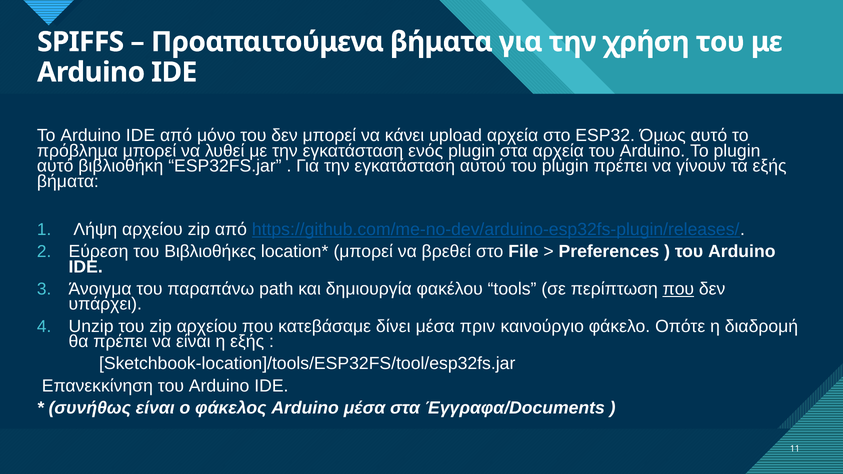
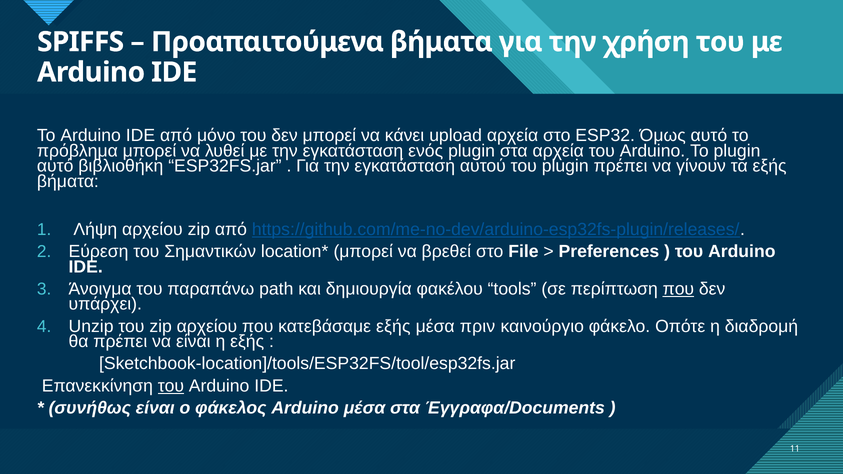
Βιβλιοθήκες: Βιβλιοθήκες -> Σημαντικών
κατεβάσαμε δίνει: δίνει -> εξής
του at (171, 386) underline: none -> present
